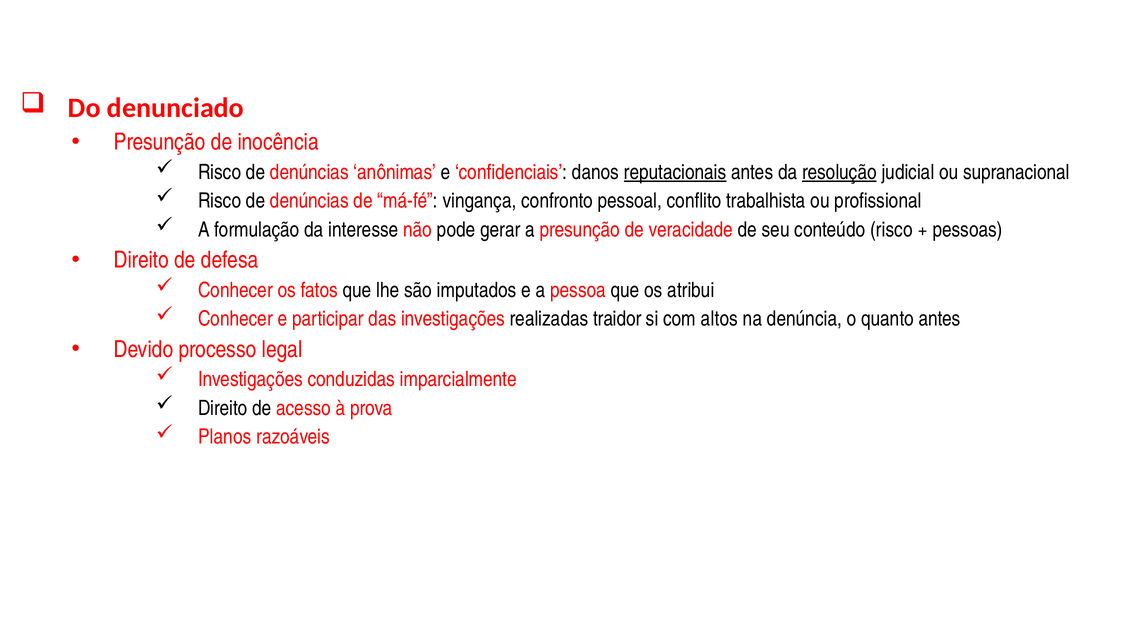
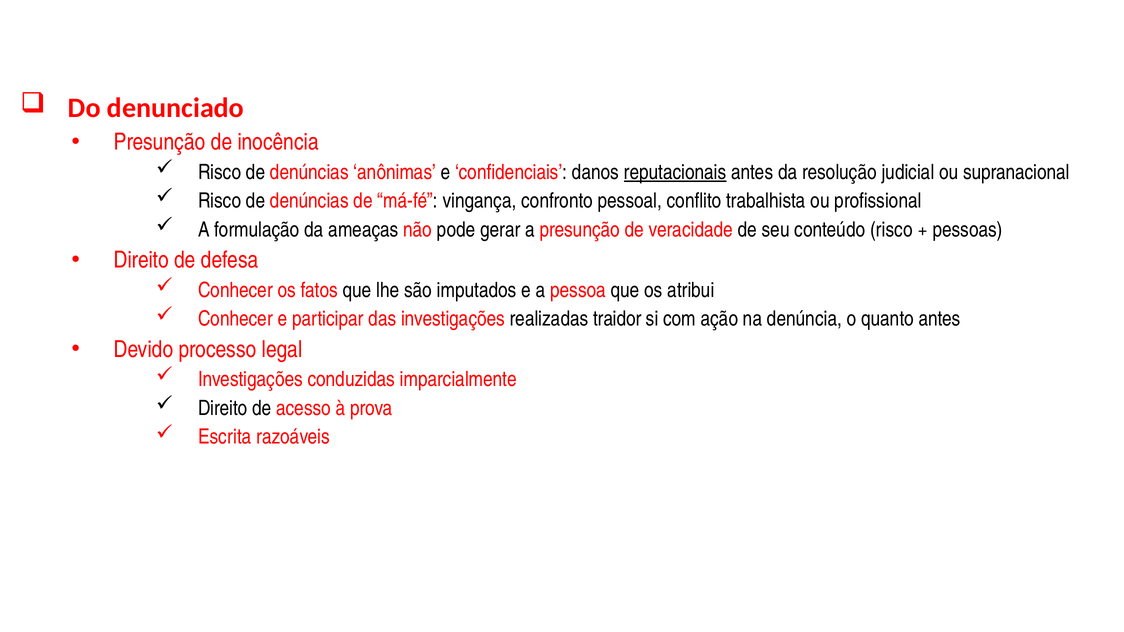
resolução underline: present -> none
interesse: interesse -> ameaças
altos: altos -> ação
Planos: Planos -> Escrita
